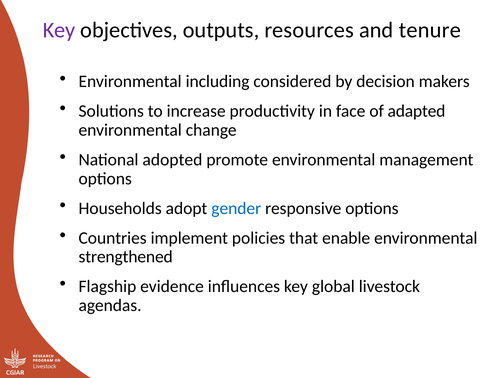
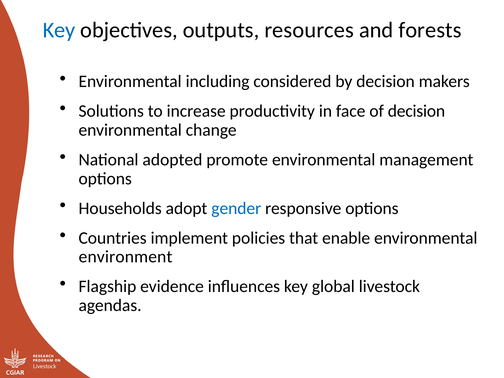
Key at (59, 30) colour: purple -> blue
tenure: tenure -> forests
of adapted: adapted -> decision
strengthened: strengthened -> environment
